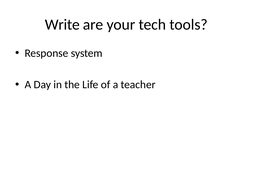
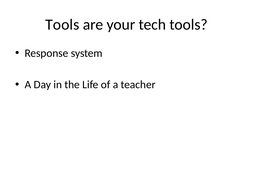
Write at (62, 24): Write -> Tools
